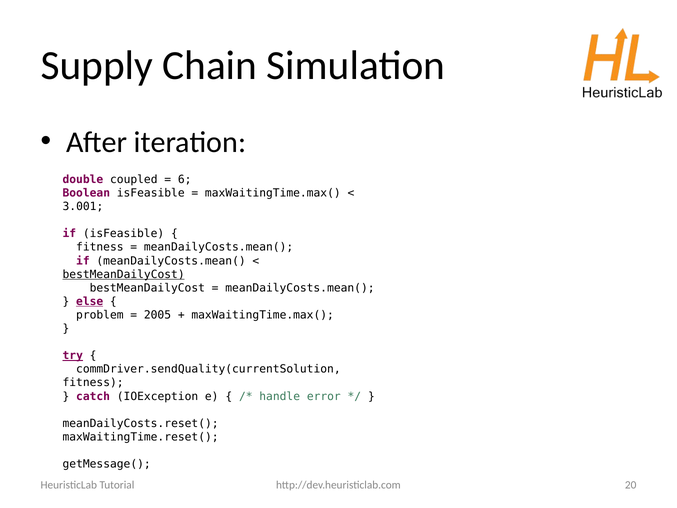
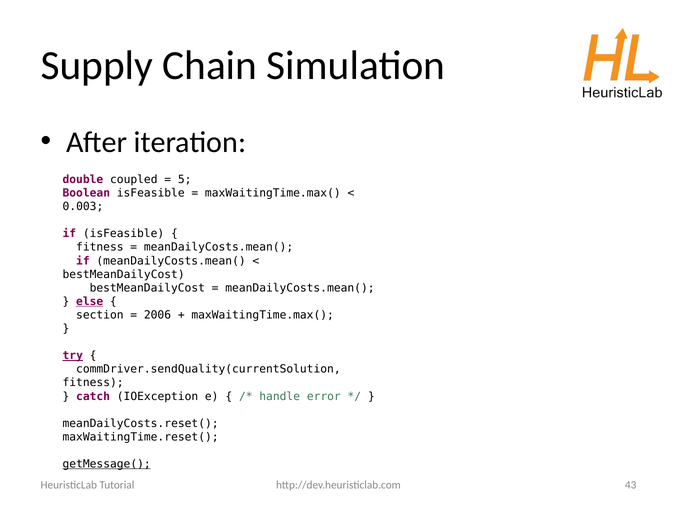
6: 6 -> 5
3.001: 3.001 -> 0.003
bestMeanDailyCost at (124, 274) underline: present -> none
problem: problem -> section
2005: 2005 -> 2006
getMessage( underline: none -> present
20: 20 -> 43
